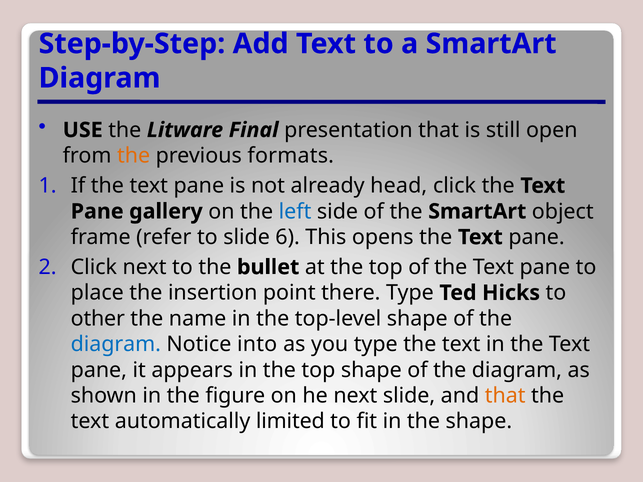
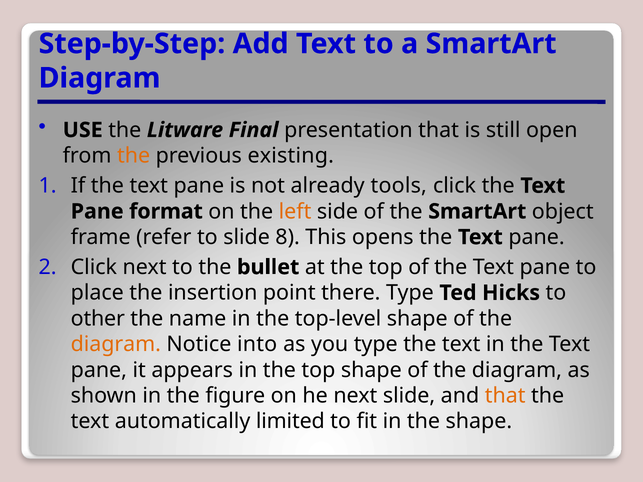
formats: formats -> existing
head: head -> tools
gallery: gallery -> format
left colour: blue -> orange
6: 6 -> 8
diagram at (116, 344) colour: blue -> orange
